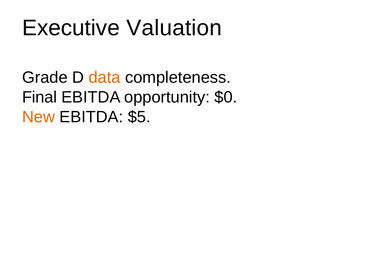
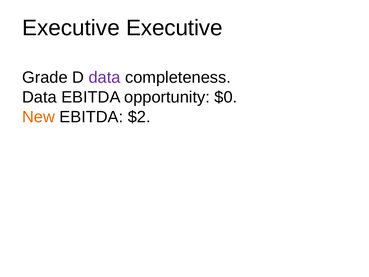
Executive Valuation: Valuation -> Executive
data at (105, 77) colour: orange -> purple
Final at (39, 97): Final -> Data
$5: $5 -> $2
